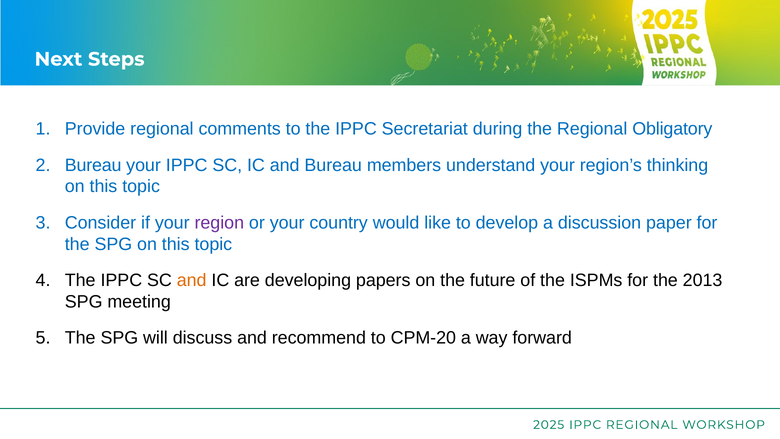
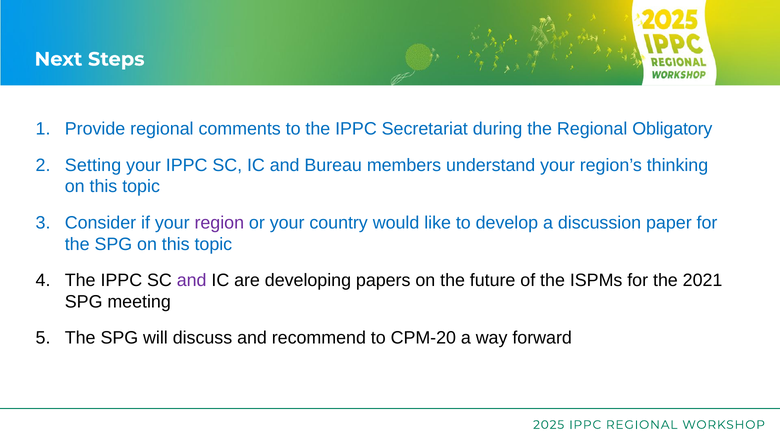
Bureau at (93, 165): Bureau -> Setting
and at (192, 280) colour: orange -> purple
2013: 2013 -> 2021
